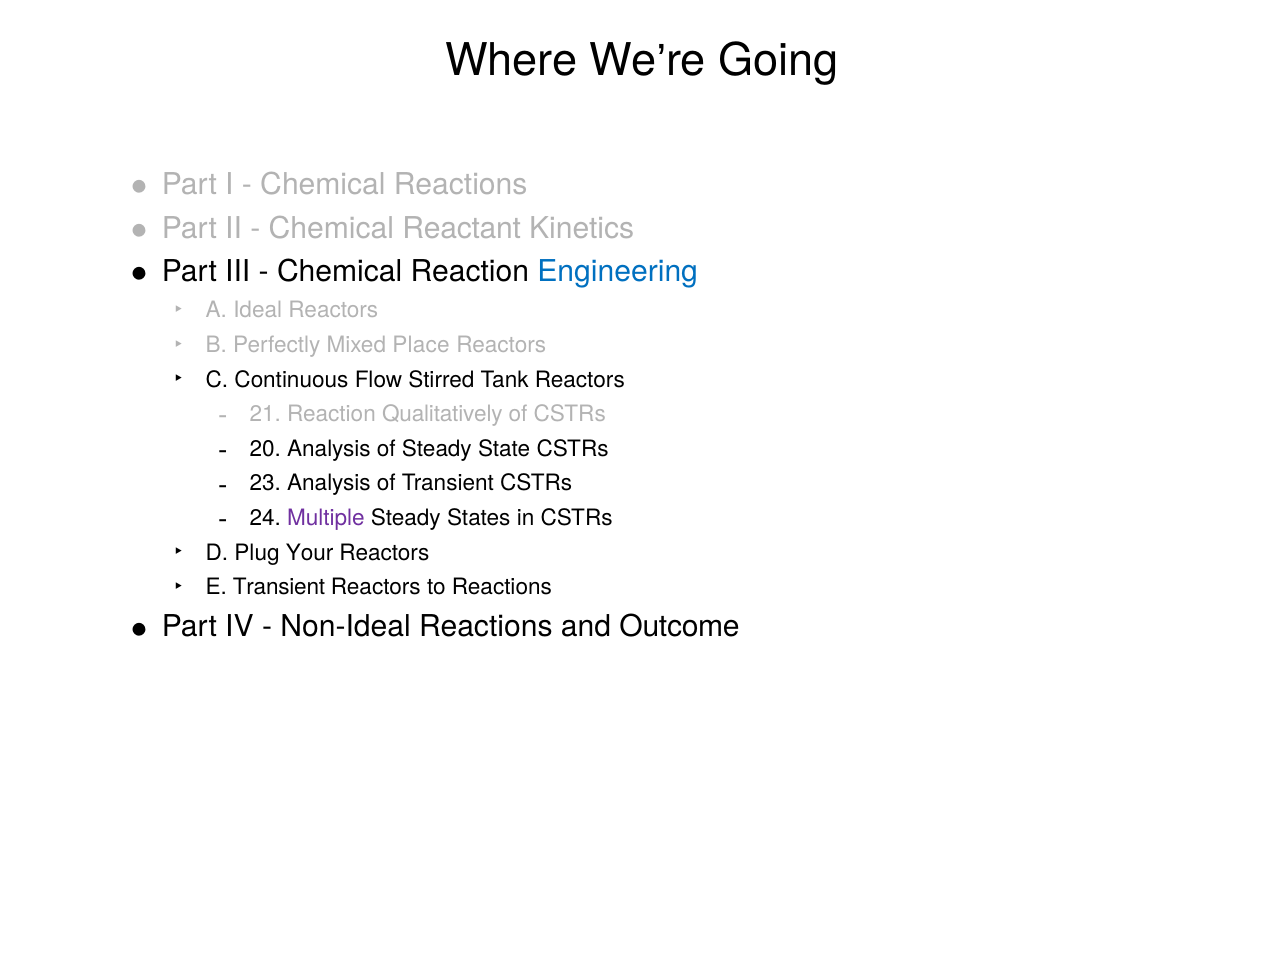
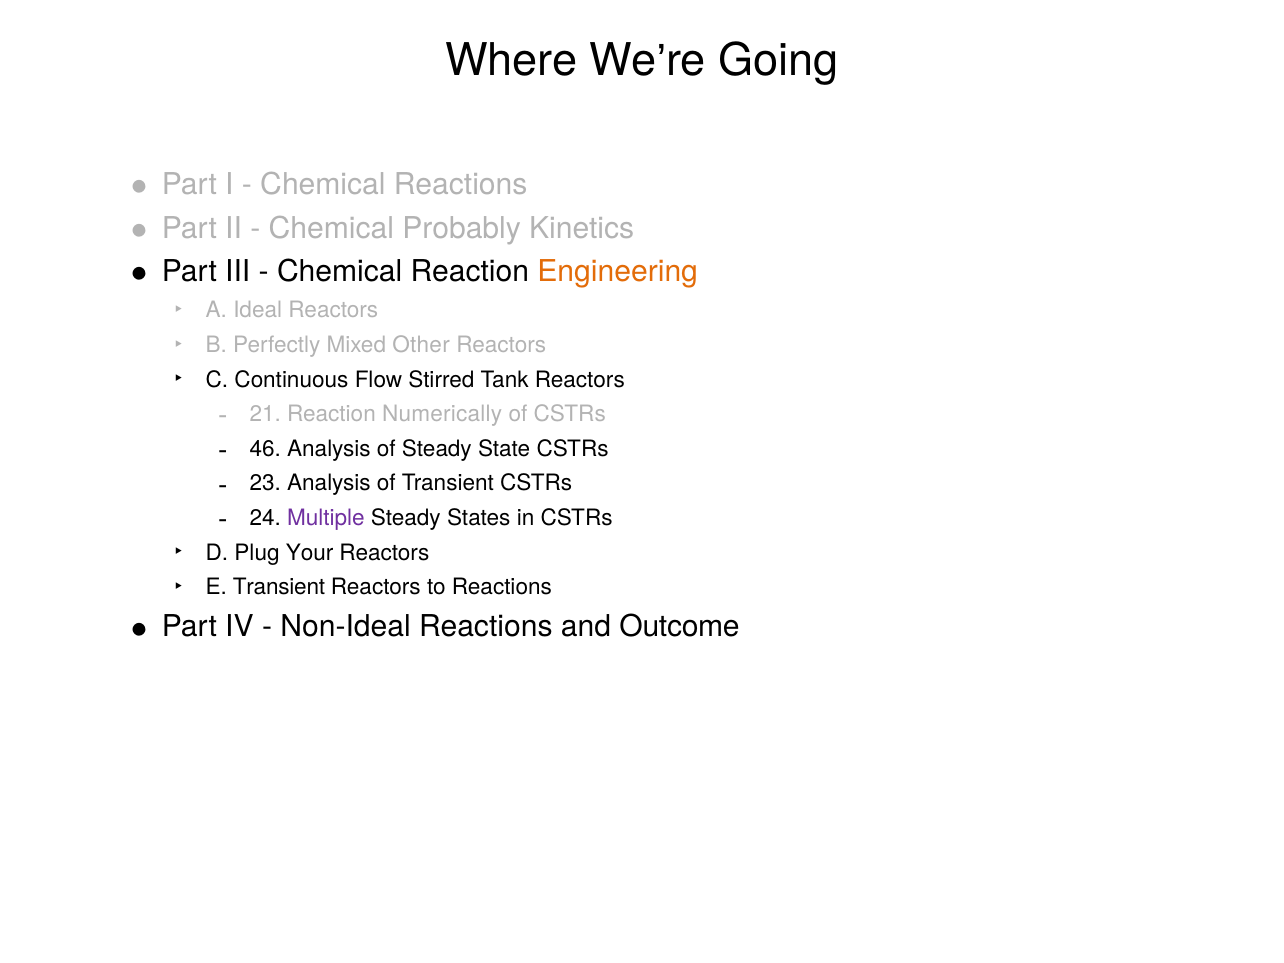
Reactant: Reactant -> Probably
Engineering colour: blue -> orange
Place: Place -> Other
Qualitatively: Qualitatively -> Numerically
20: 20 -> 46
